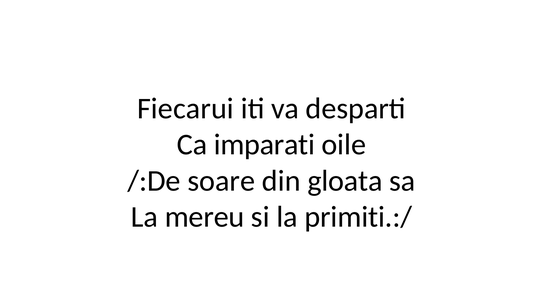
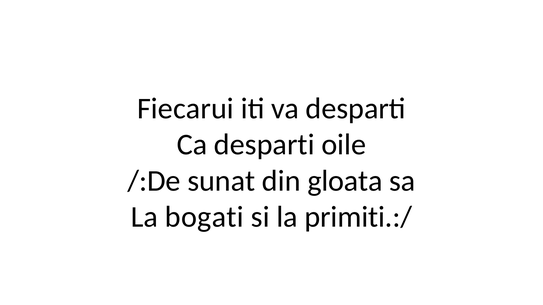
Ca imparati: imparati -> desparti
soare: soare -> sunat
mereu: mereu -> bogati
